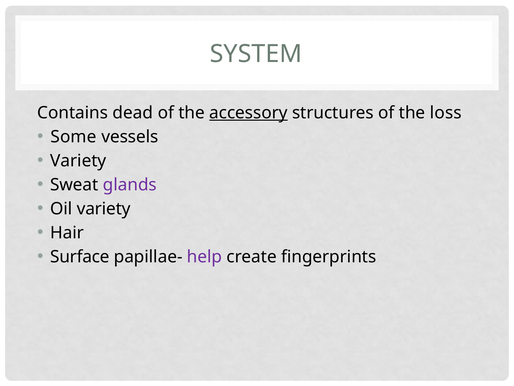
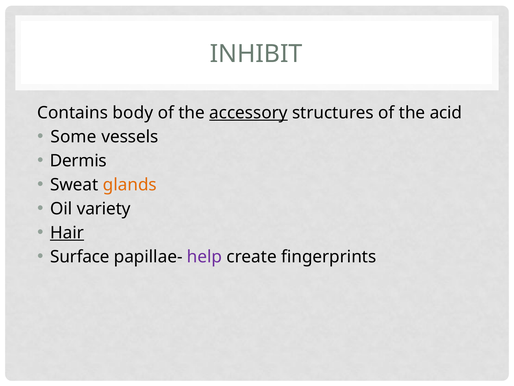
SYSTEM: SYSTEM -> INHIBIT
dead: dead -> body
loss: loss -> acid
Variety at (78, 161): Variety -> Dermis
glands colour: purple -> orange
Hair underline: none -> present
